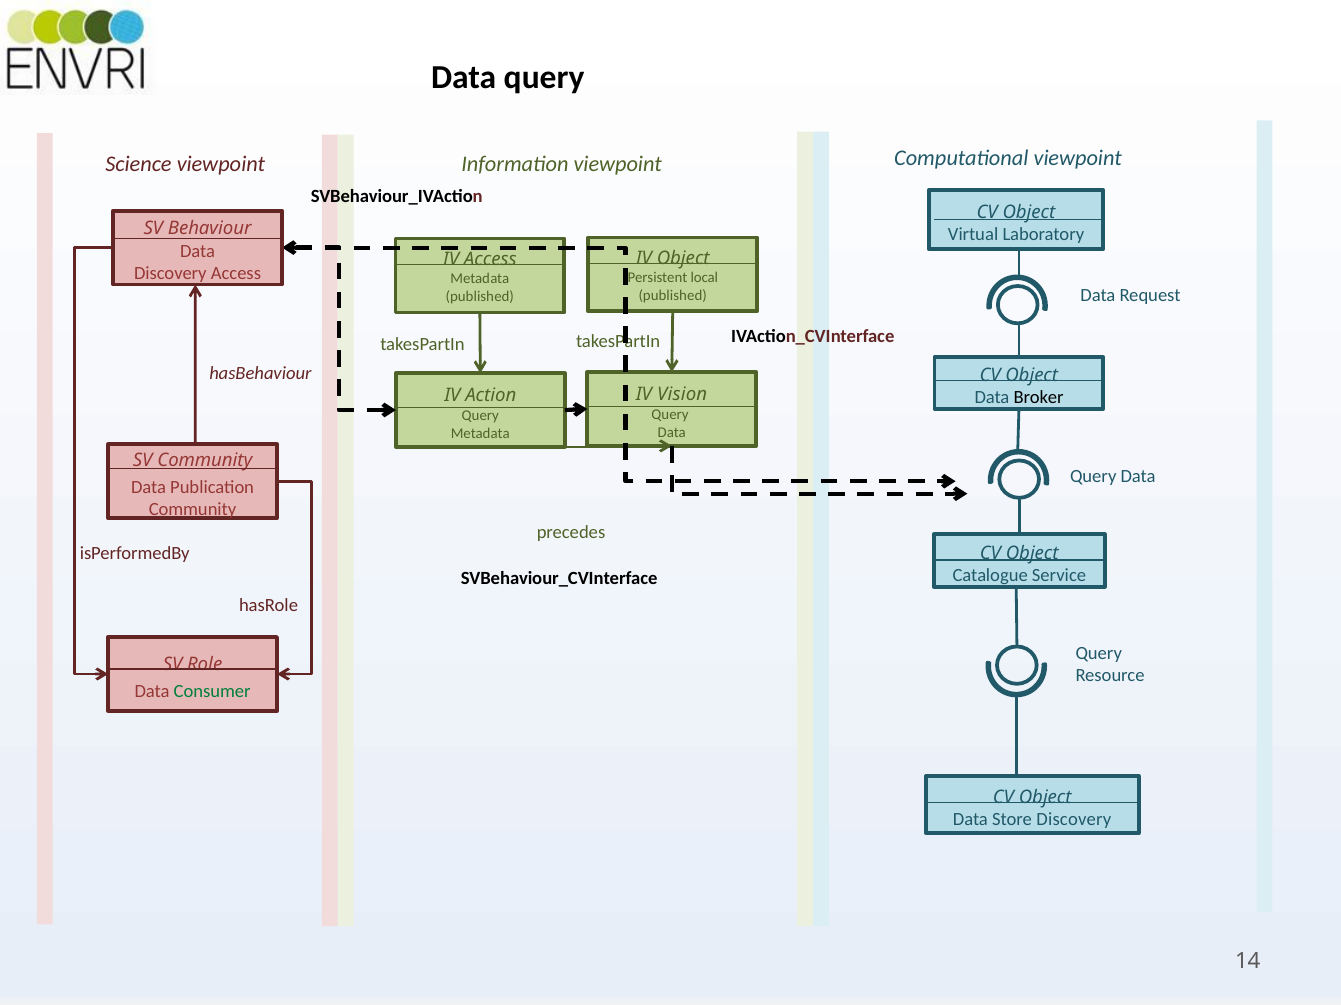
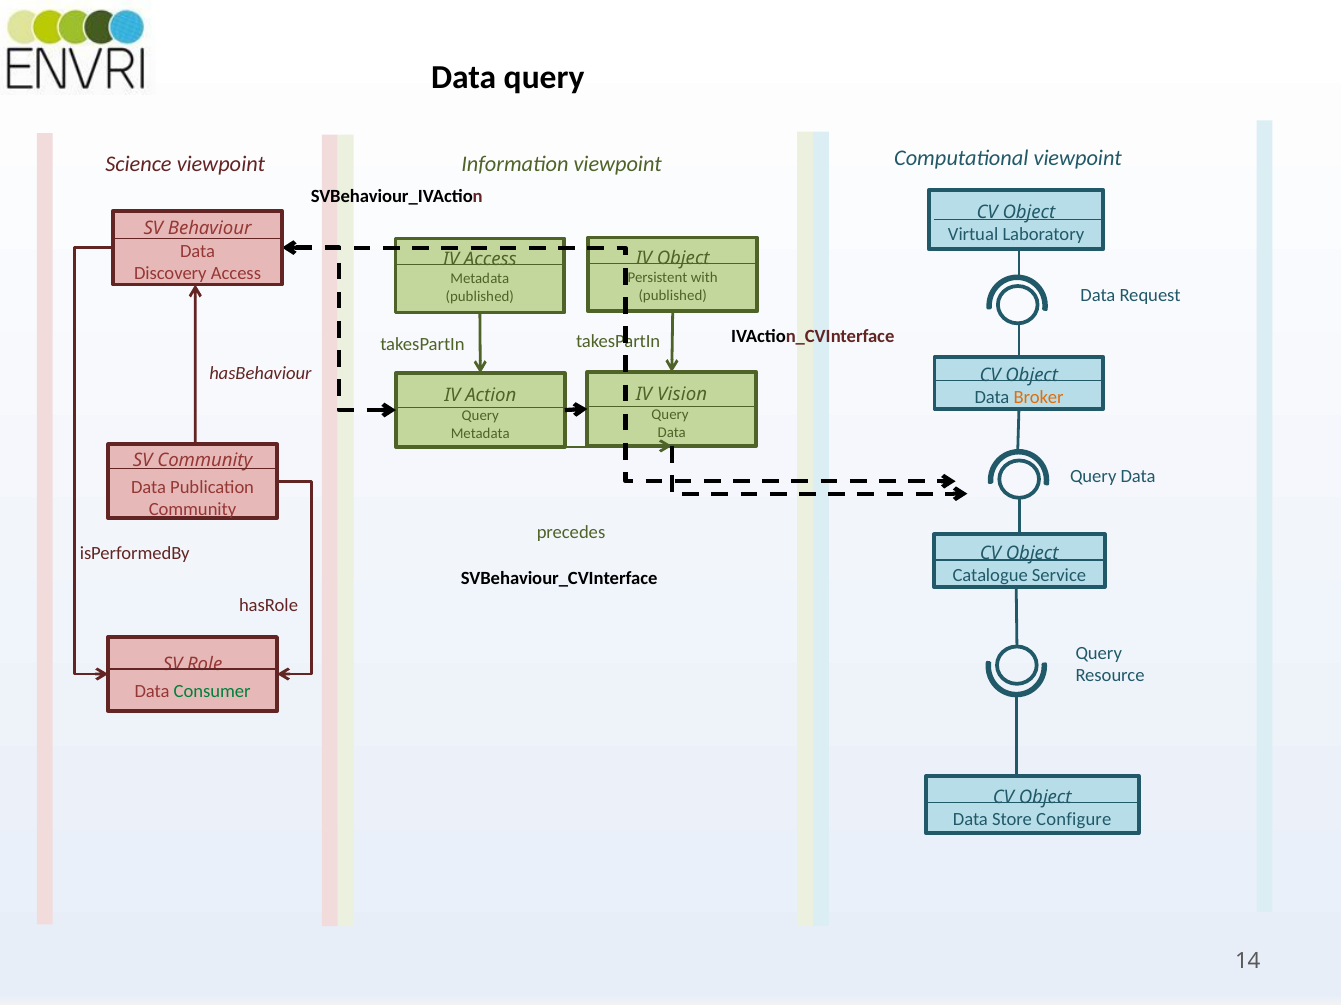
local: local -> with
Broker colour: black -> orange
Store Discovery: Discovery -> Configure
